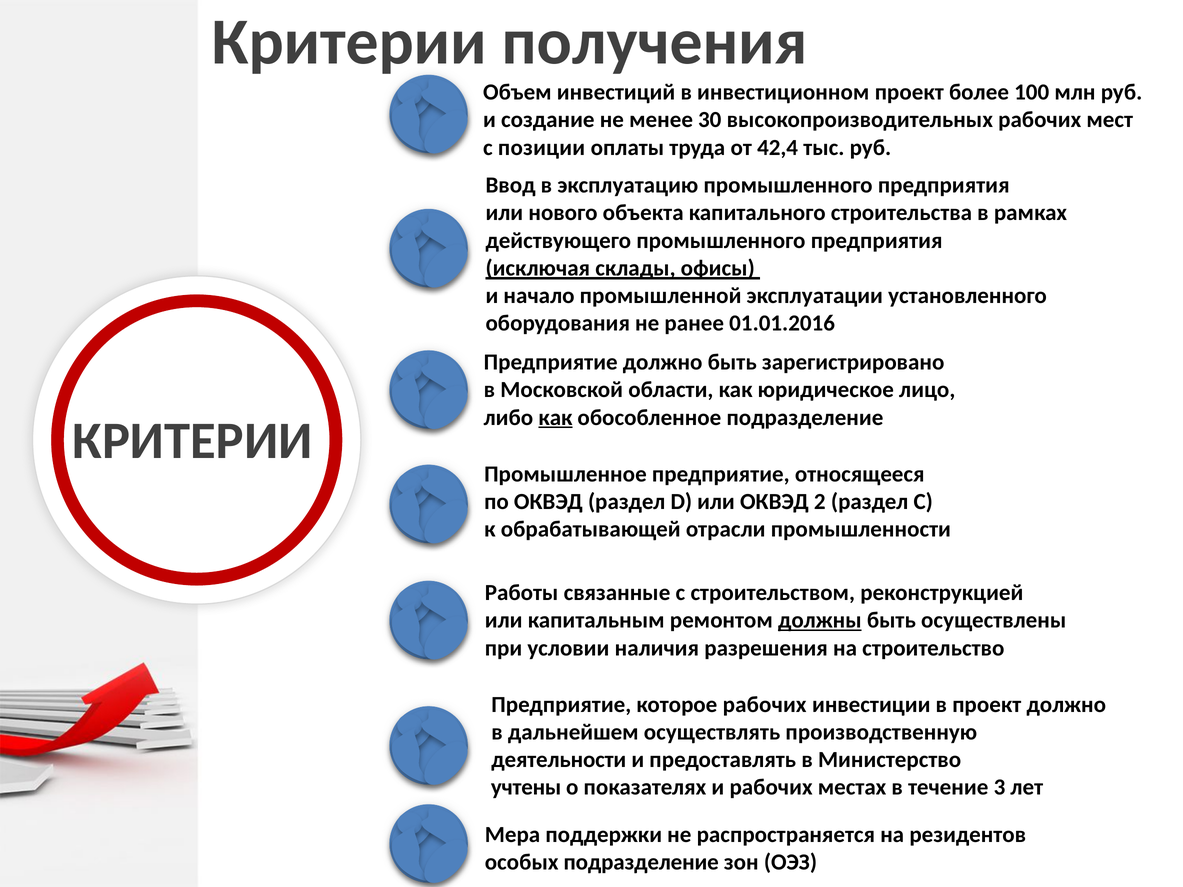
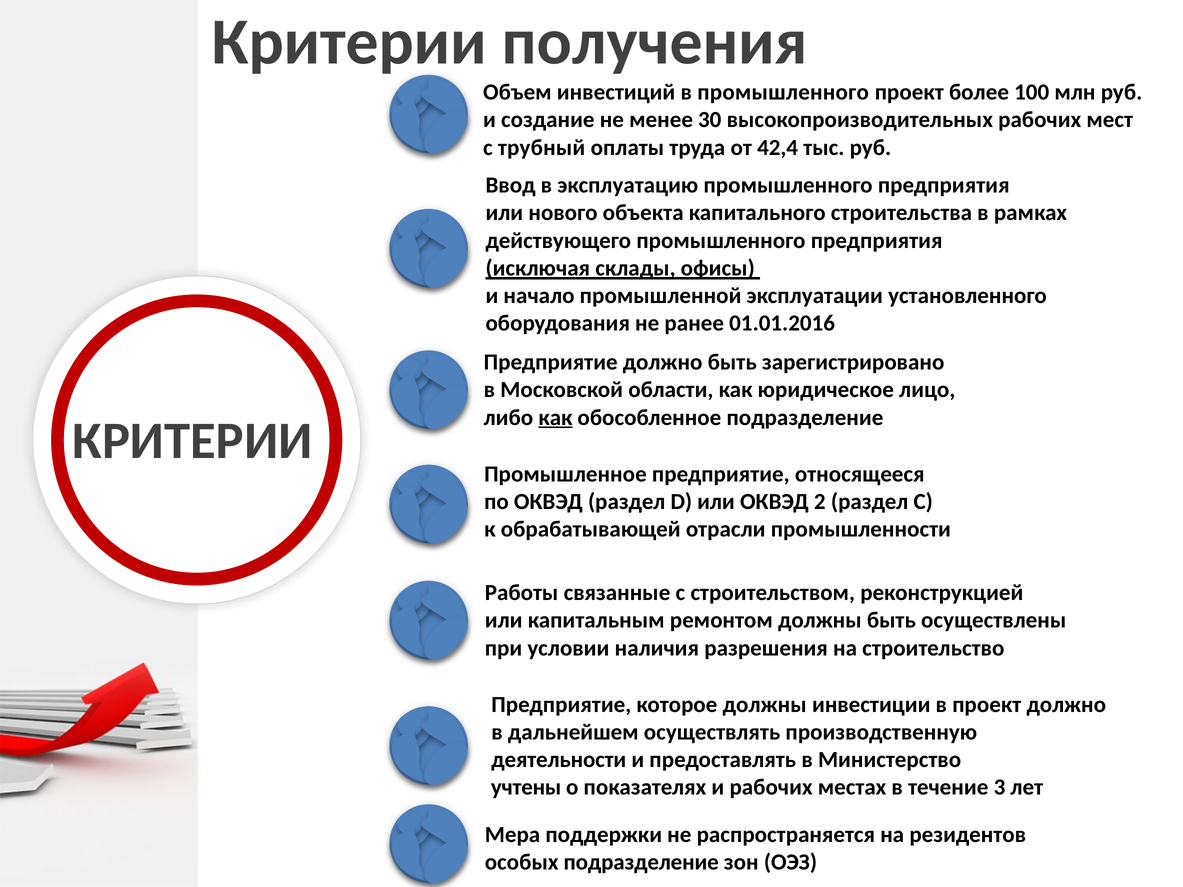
в инвестиционном: инвестиционном -> промышленного
позиции: позиции -> трубный
должны at (820, 621) underline: present -> none
которое рабочих: рабочих -> должны
